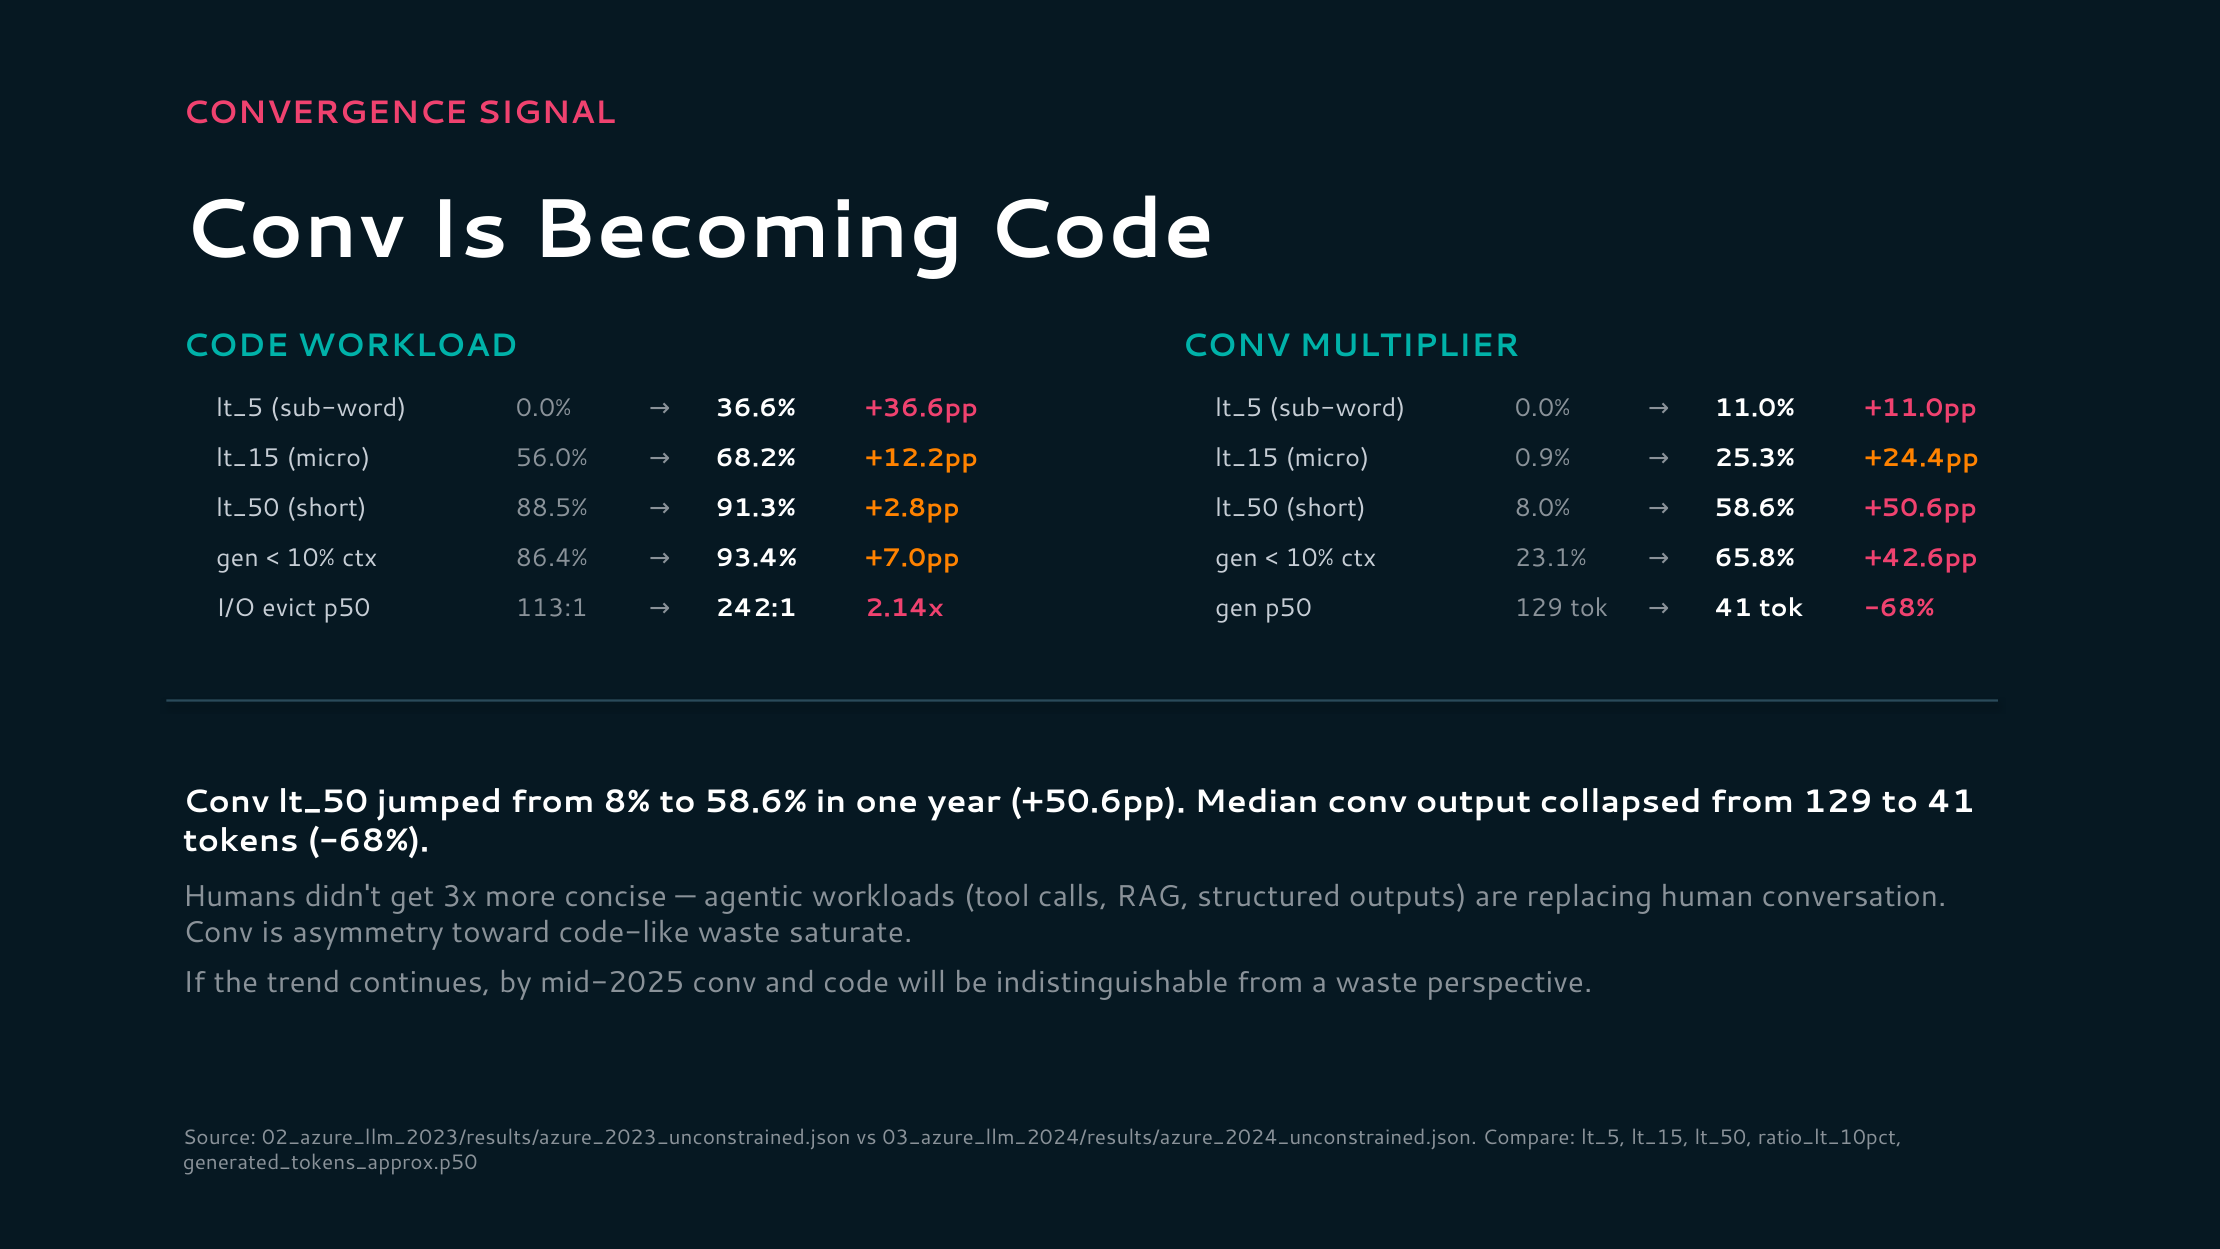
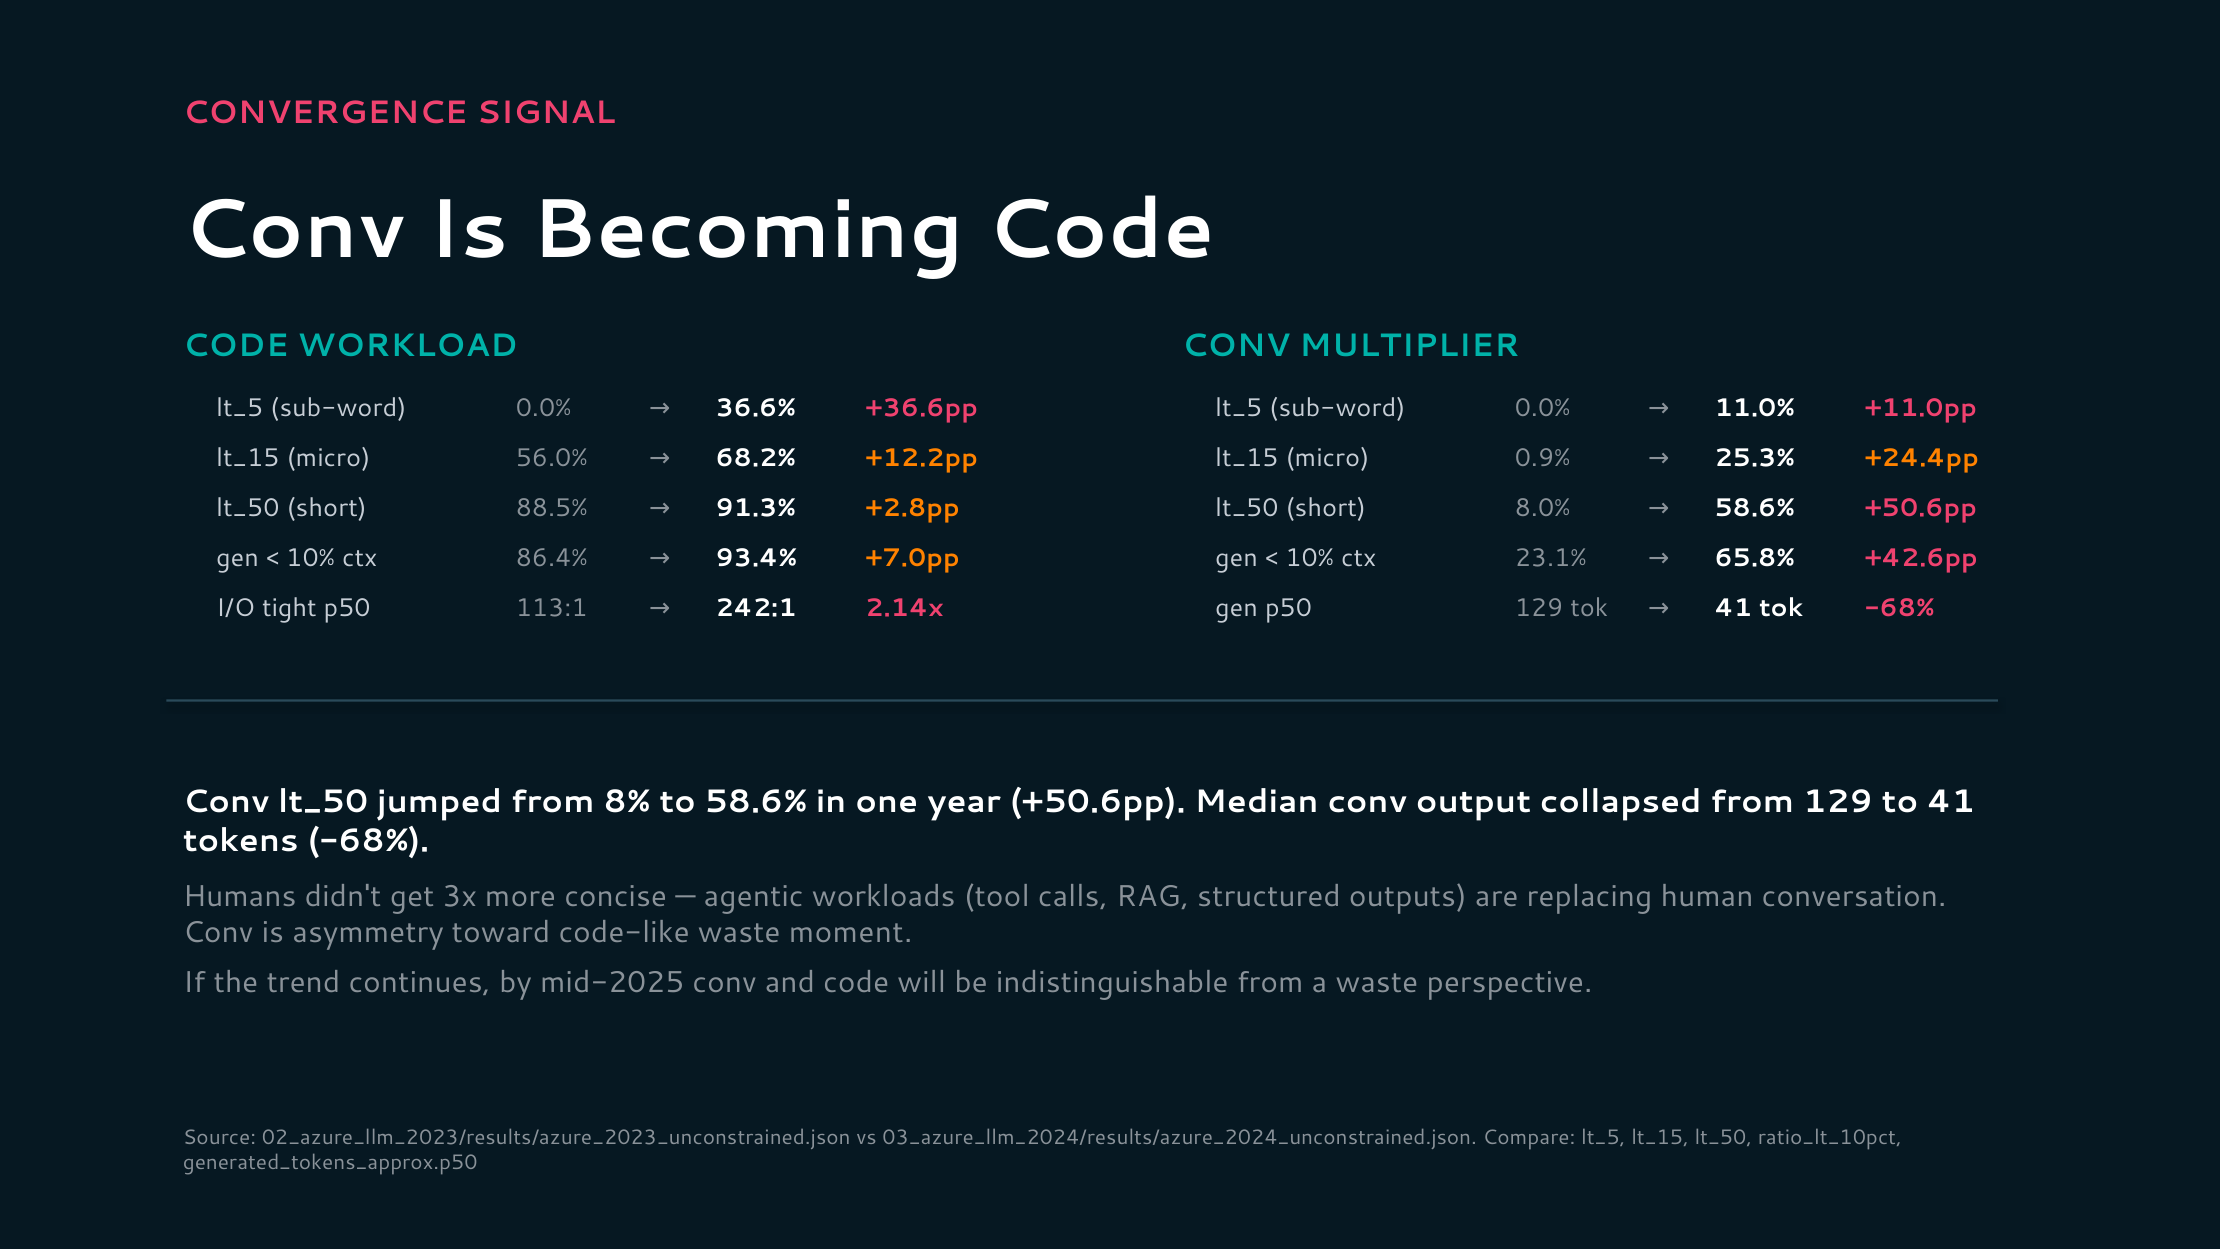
evict: evict -> tight
saturate: saturate -> moment
